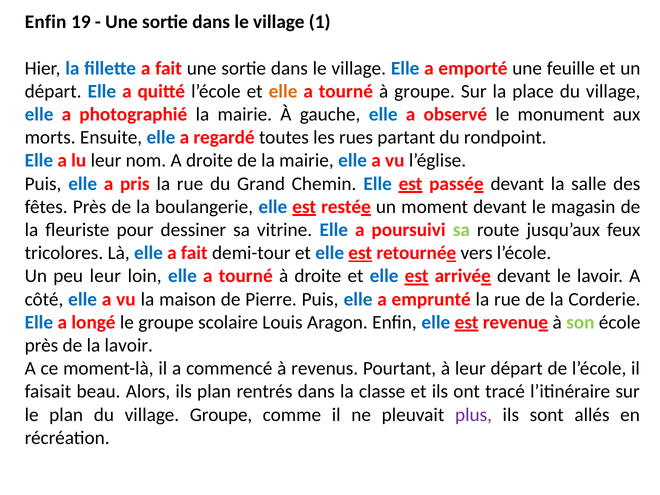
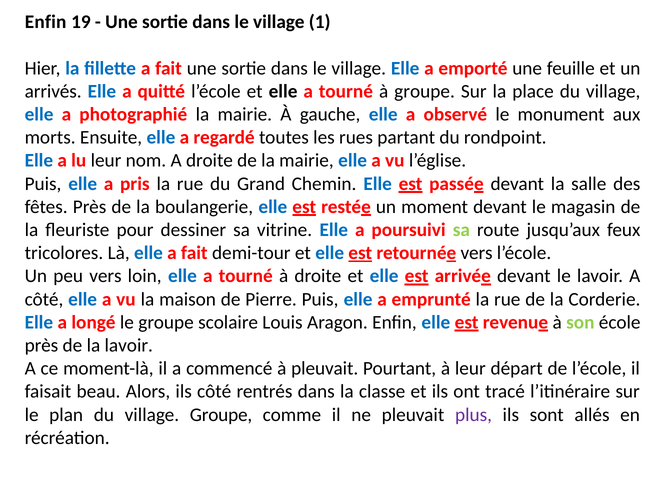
départ at (53, 91): départ -> arrivés
elle at (283, 91) colour: orange -> black
peu leur: leur -> vers
à revenus: revenus -> pleuvait
ils plan: plan -> côté
